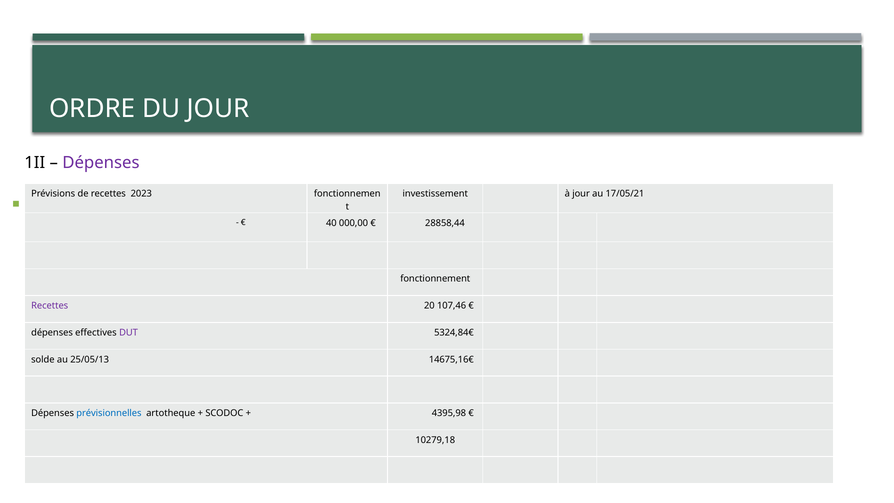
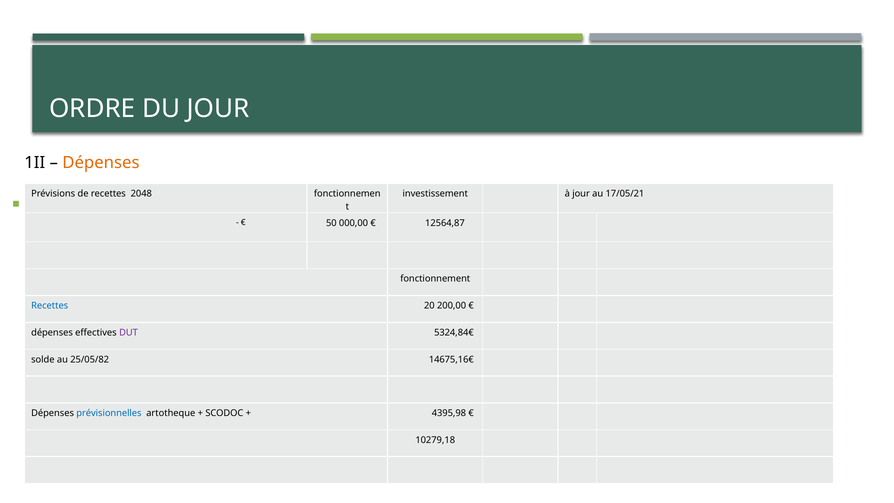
Dépenses at (101, 163) colour: purple -> orange
2023: 2023 -> 2048
40: 40 -> 50
28858,44: 28858,44 -> 12564,87
Recettes at (50, 306) colour: purple -> blue
107,46: 107,46 -> 200,00
25/05/13: 25/05/13 -> 25/05/82
